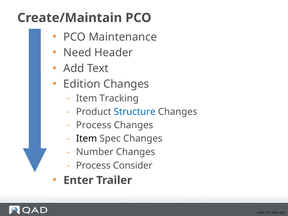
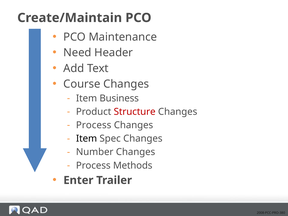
Edition: Edition -> Course
Tracking: Tracking -> Business
Structure colour: blue -> red
Consider: Consider -> Methods
